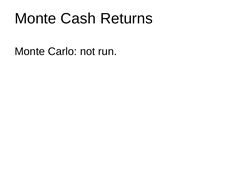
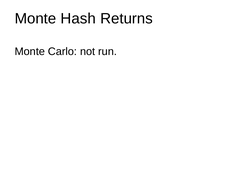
Cash: Cash -> Hash
